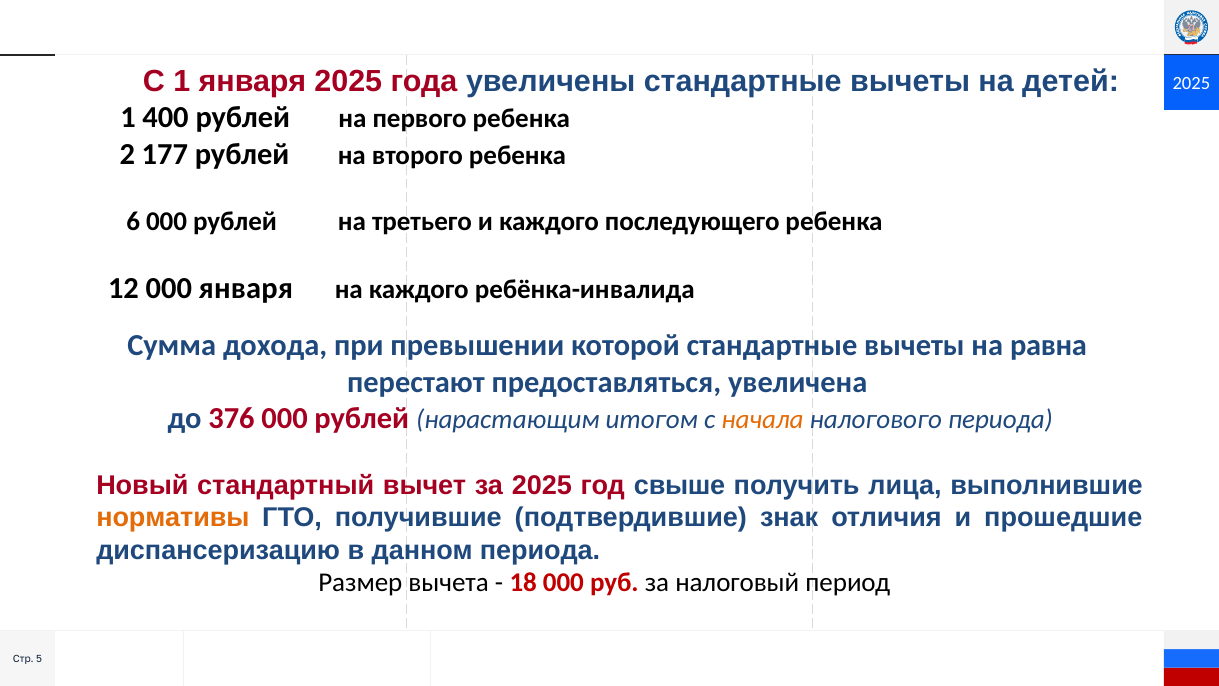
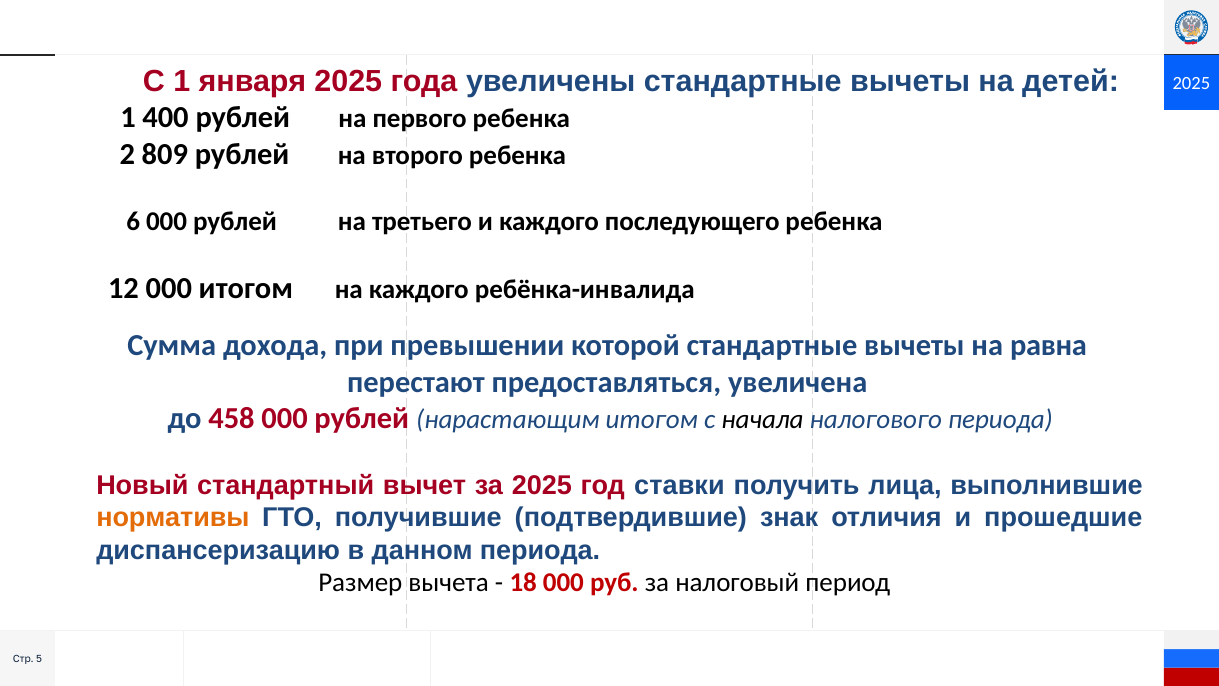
177: 177 -> 809
000 января: января -> итогом
376: 376 -> 458
начала colour: orange -> black
свыше: свыше -> ставки
